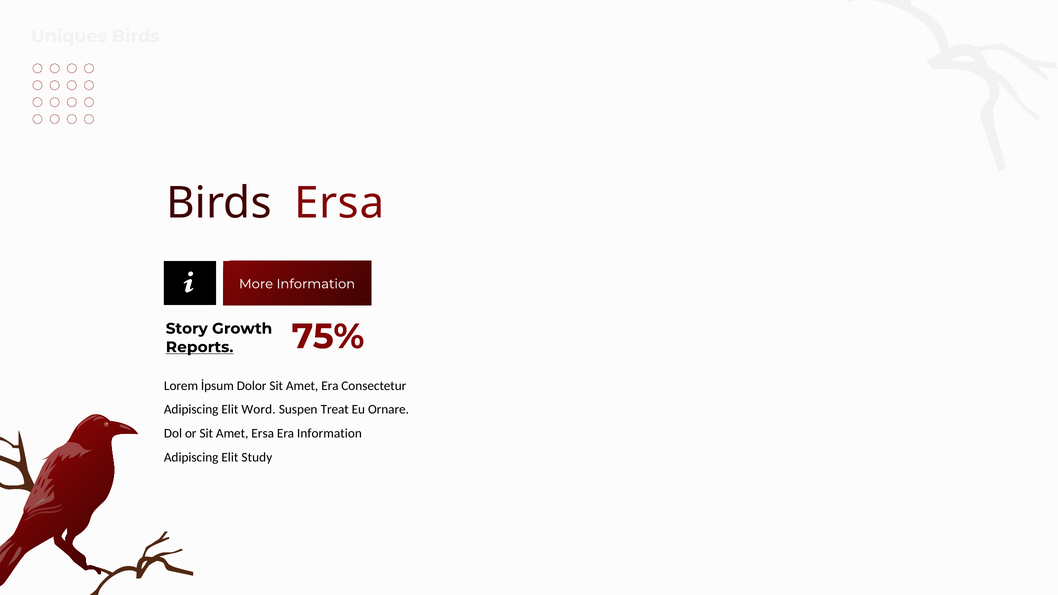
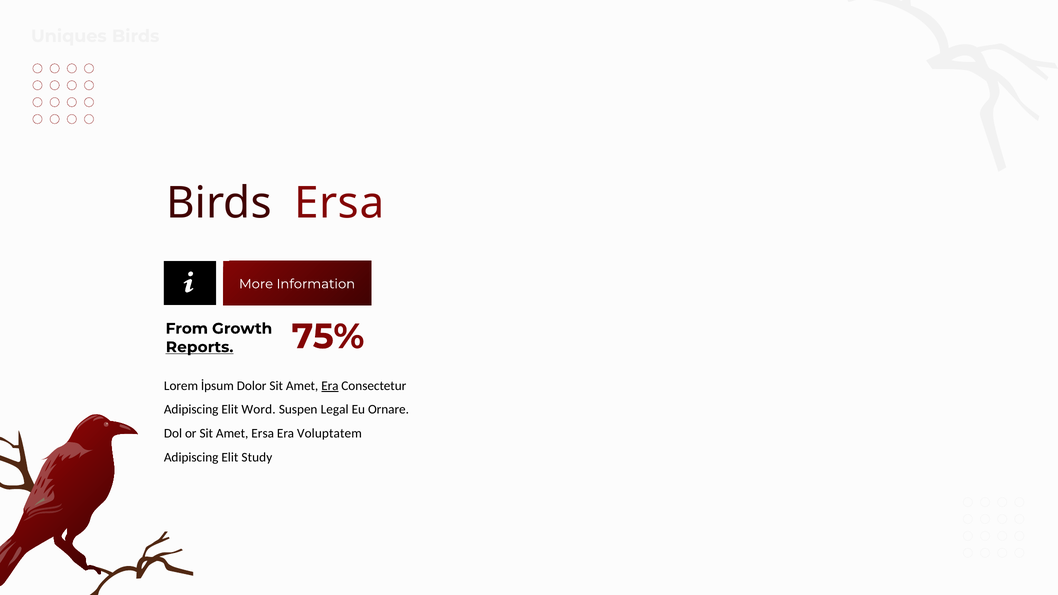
Story: Story -> From
Era at (330, 386) underline: none -> present
Treat: Treat -> Legal
Era Information: Information -> Voluptatem
